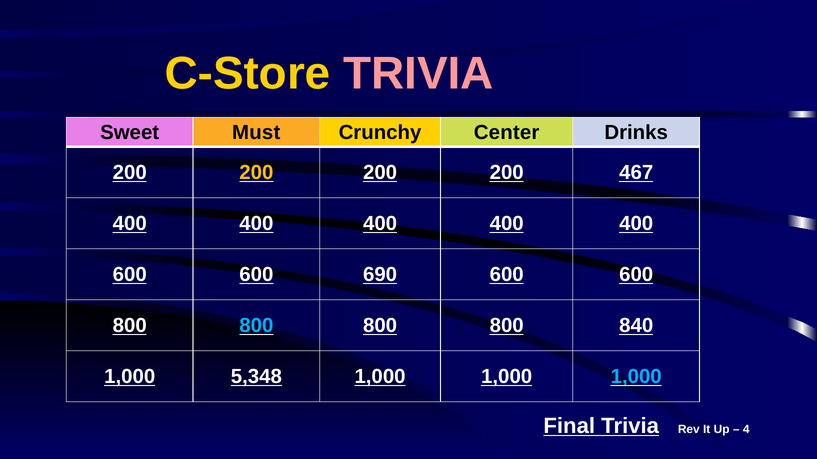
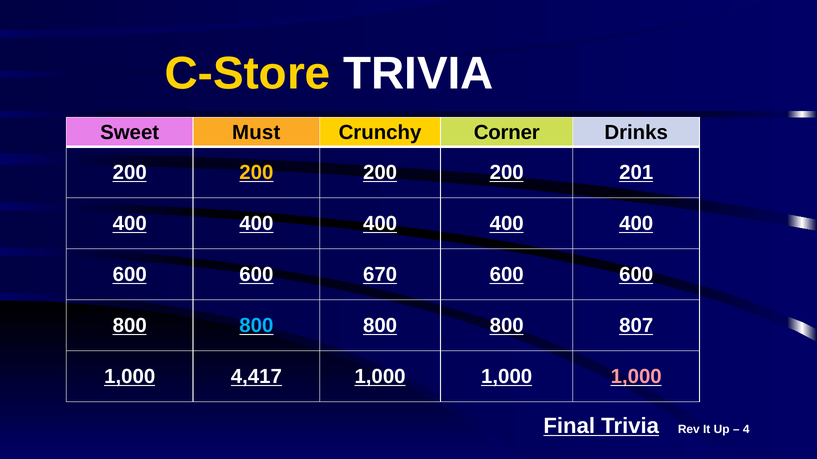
TRIVIA at (418, 74) colour: pink -> white
Center: Center -> Corner
467: 467 -> 201
690: 690 -> 670
840: 840 -> 807
5,348: 5,348 -> 4,417
1,000 at (636, 377) colour: light blue -> pink
